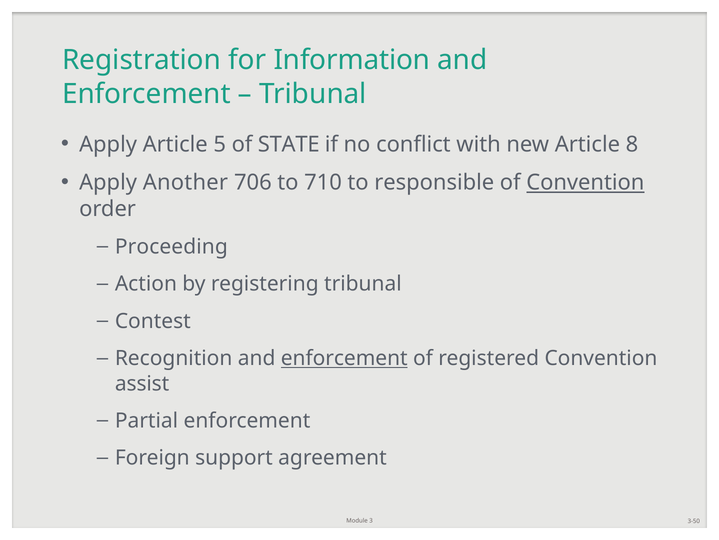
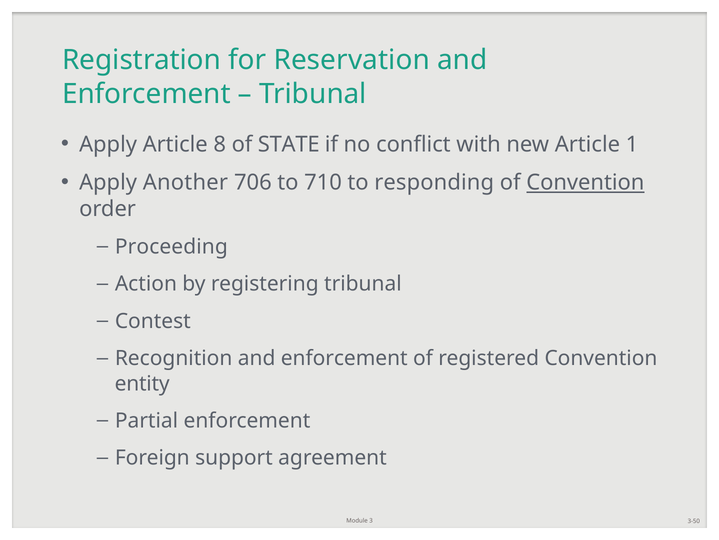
Information: Information -> Reservation
5: 5 -> 8
8: 8 -> 1
responsible: responsible -> responding
enforcement at (344, 358) underline: present -> none
assist: assist -> entity
